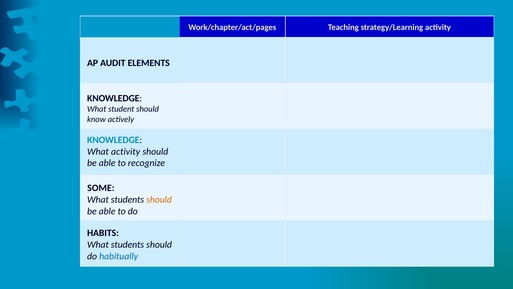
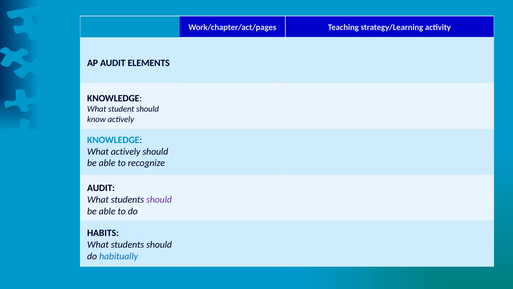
What activity: activity -> actively
SOME at (101, 188): SOME -> AUDIT
should at (159, 199) colour: orange -> purple
